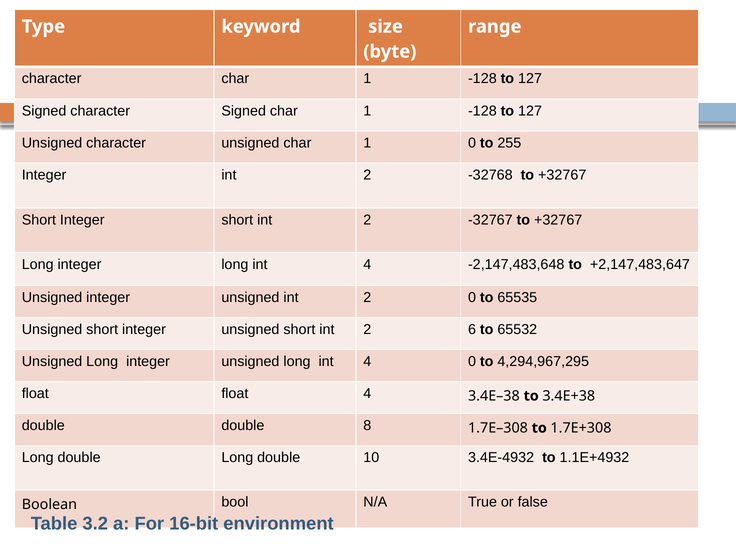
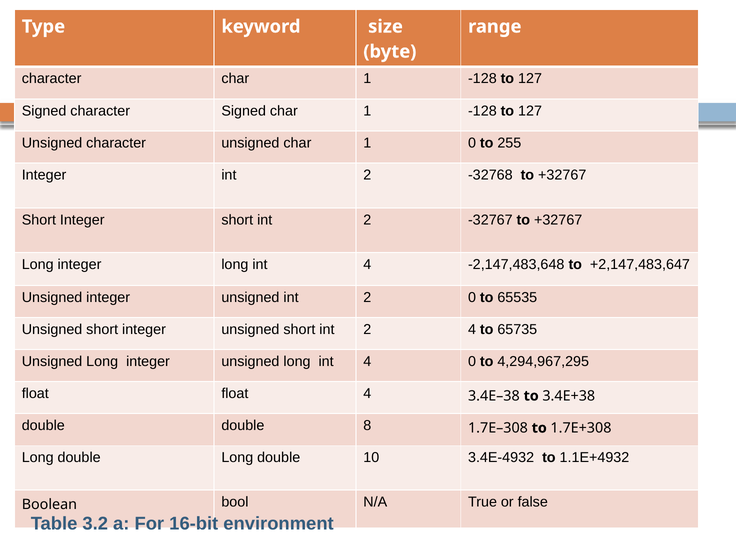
2 6: 6 -> 4
65532: 65532 -> 65735
